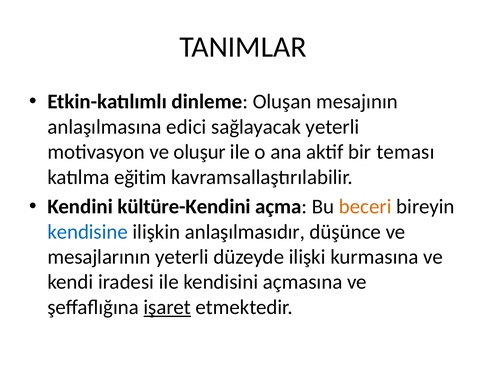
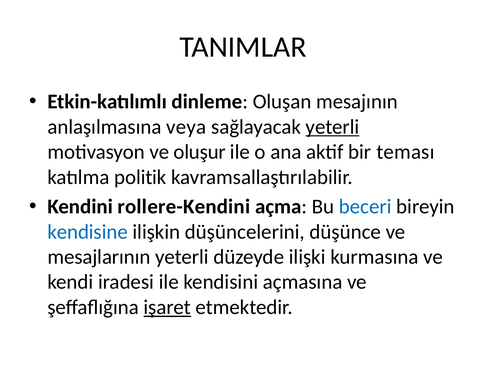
edici: edici -> veya
yeterli at (332, 127) underline: none -> present
eğitim: eğitim -> politik
kültüre-Kendini: kültüre-Kendini -> rollere-Kendini
beceri colour: orange -> blue
anlaşılmasıdır: anlaşılmasıdır -> düşüncelerini
